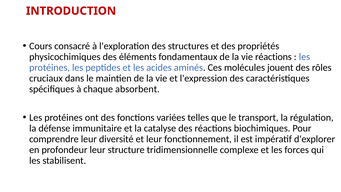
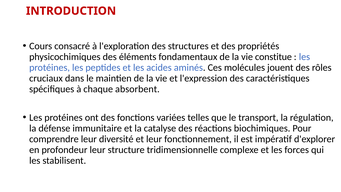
vie réactions: réactions -> constitue
